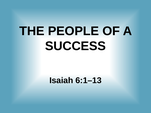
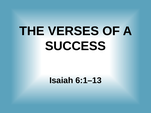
PEOPLE: PEOPLE -> VERSES
